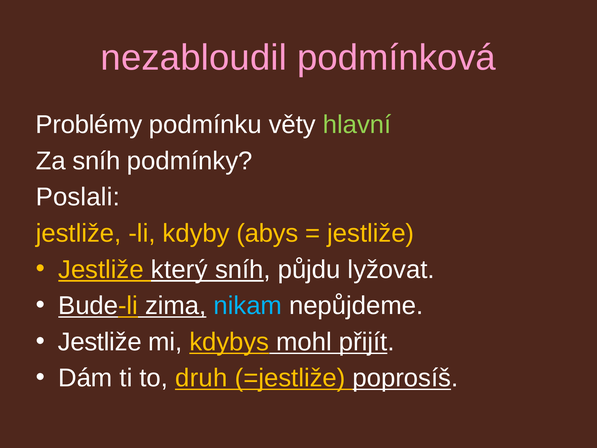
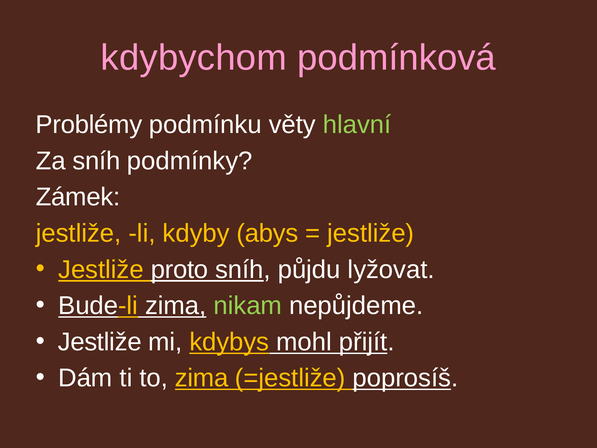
nezabloudil: nezabloudil -> kdybychom
Poslali: Poslali -> Zámek
který: který -> proto
nikam colour: light blue -> light green
to druh: druh -> zima
